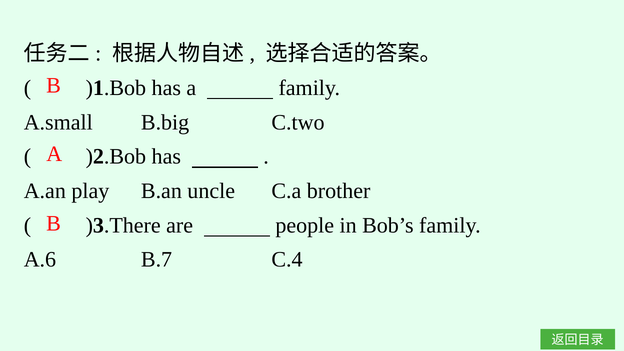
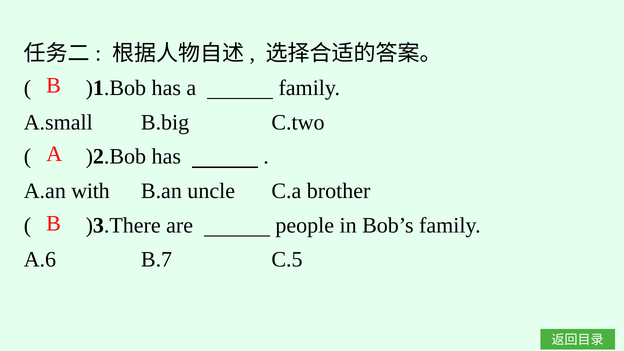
play: play -> with
C.4: C.4 -> C.5
